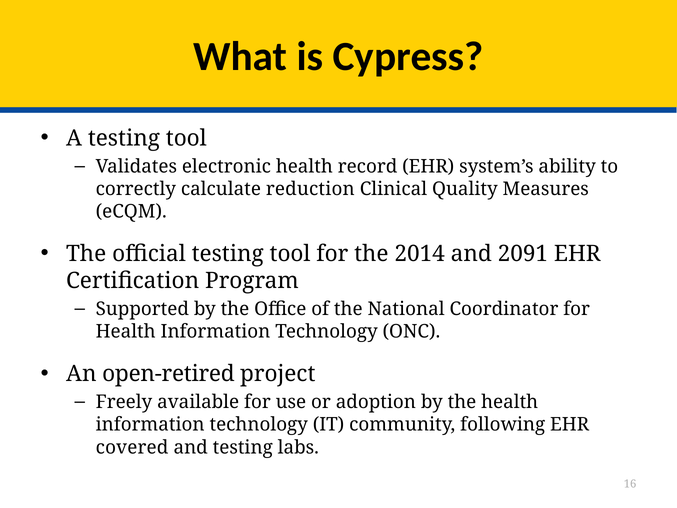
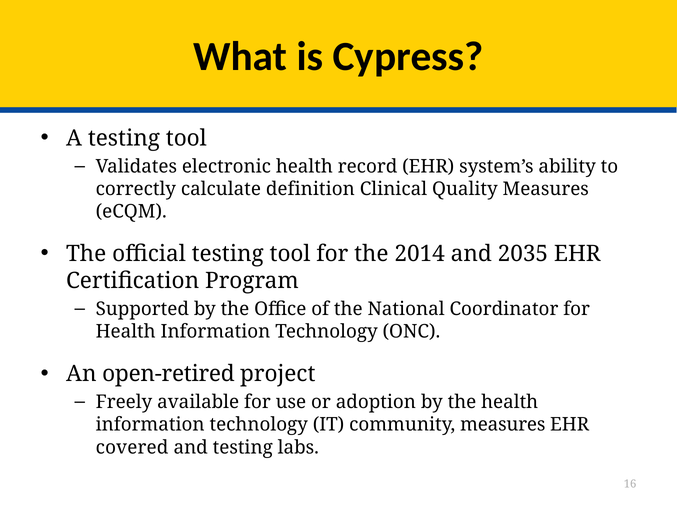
reduction: reduction -> definition
2091: 2091 -> 2035
community following: following -> measures
